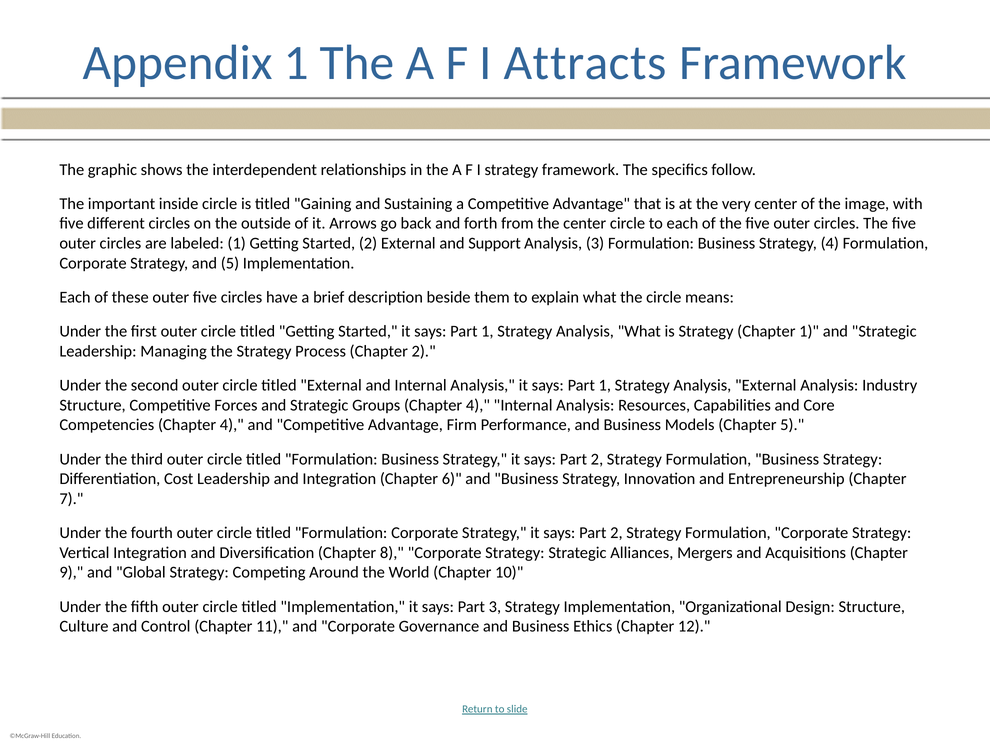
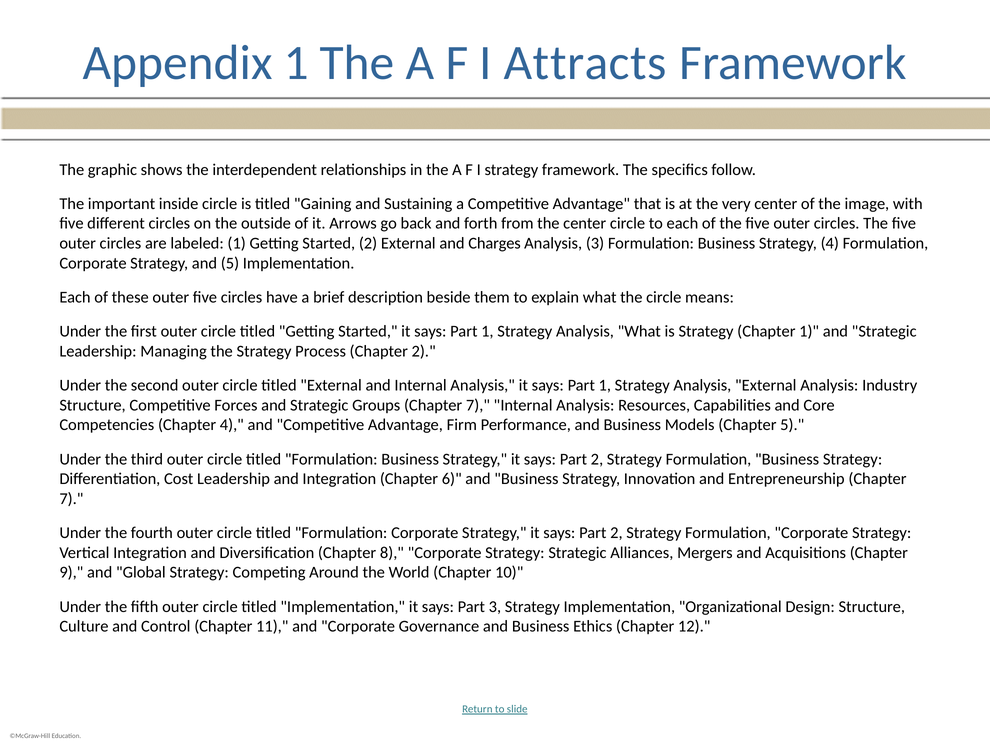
Support: Support -> Charges
Groups Chapter 4: 4 -> 7
